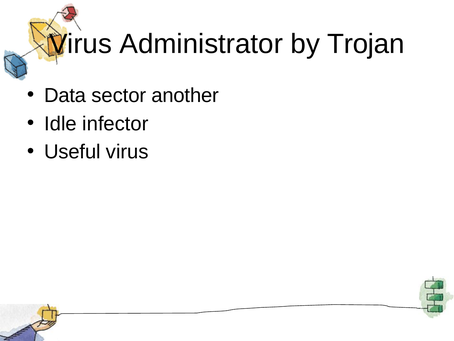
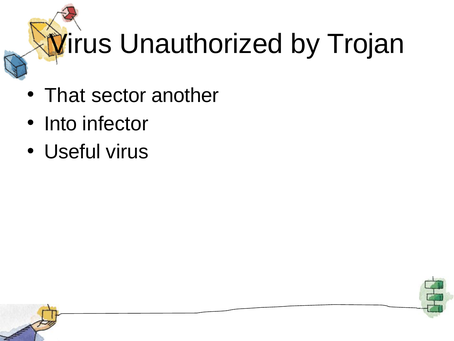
Administrator: Administrator -> Unauthorized
Data: Data -> That
Idle: Idle -> Into
